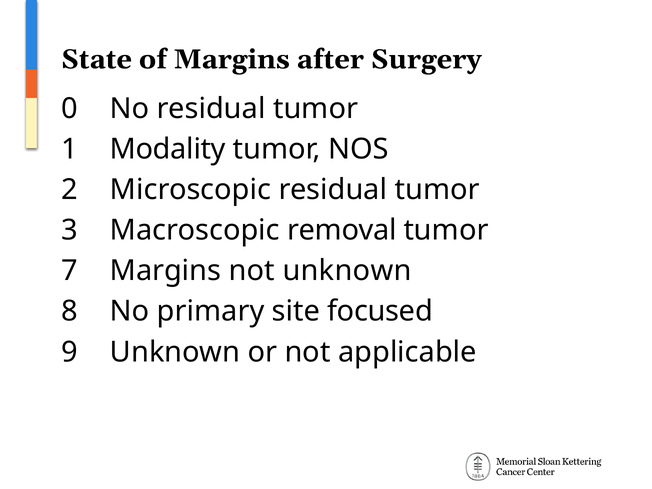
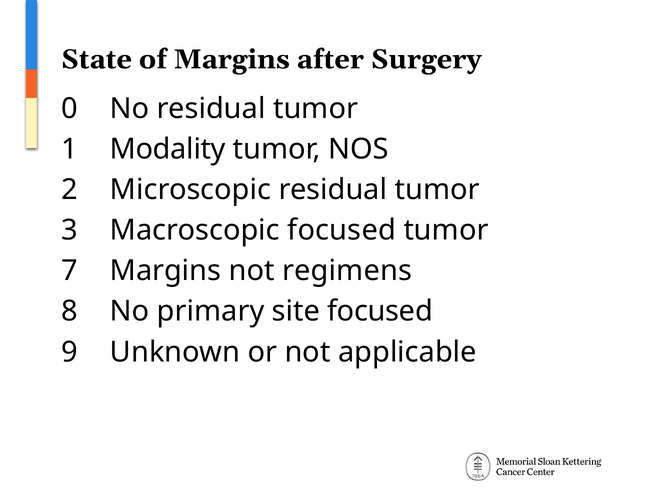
Macroscopic removal: removal -> focused
not unknown: unknown -> regimens
